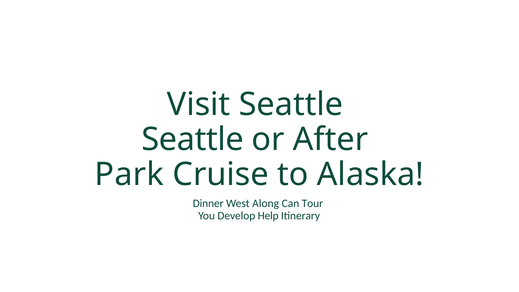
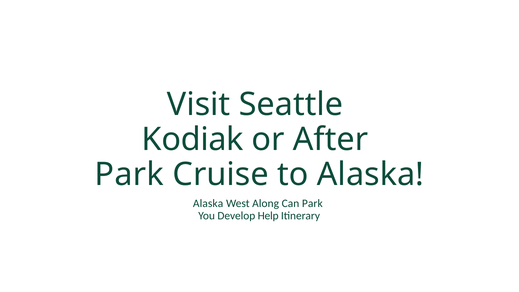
Seattle at (193, 140): Seattle -> Kodiak
Dinner at (208, 203): Dinner -> Alaska
Can Tour: Tour -> Park
